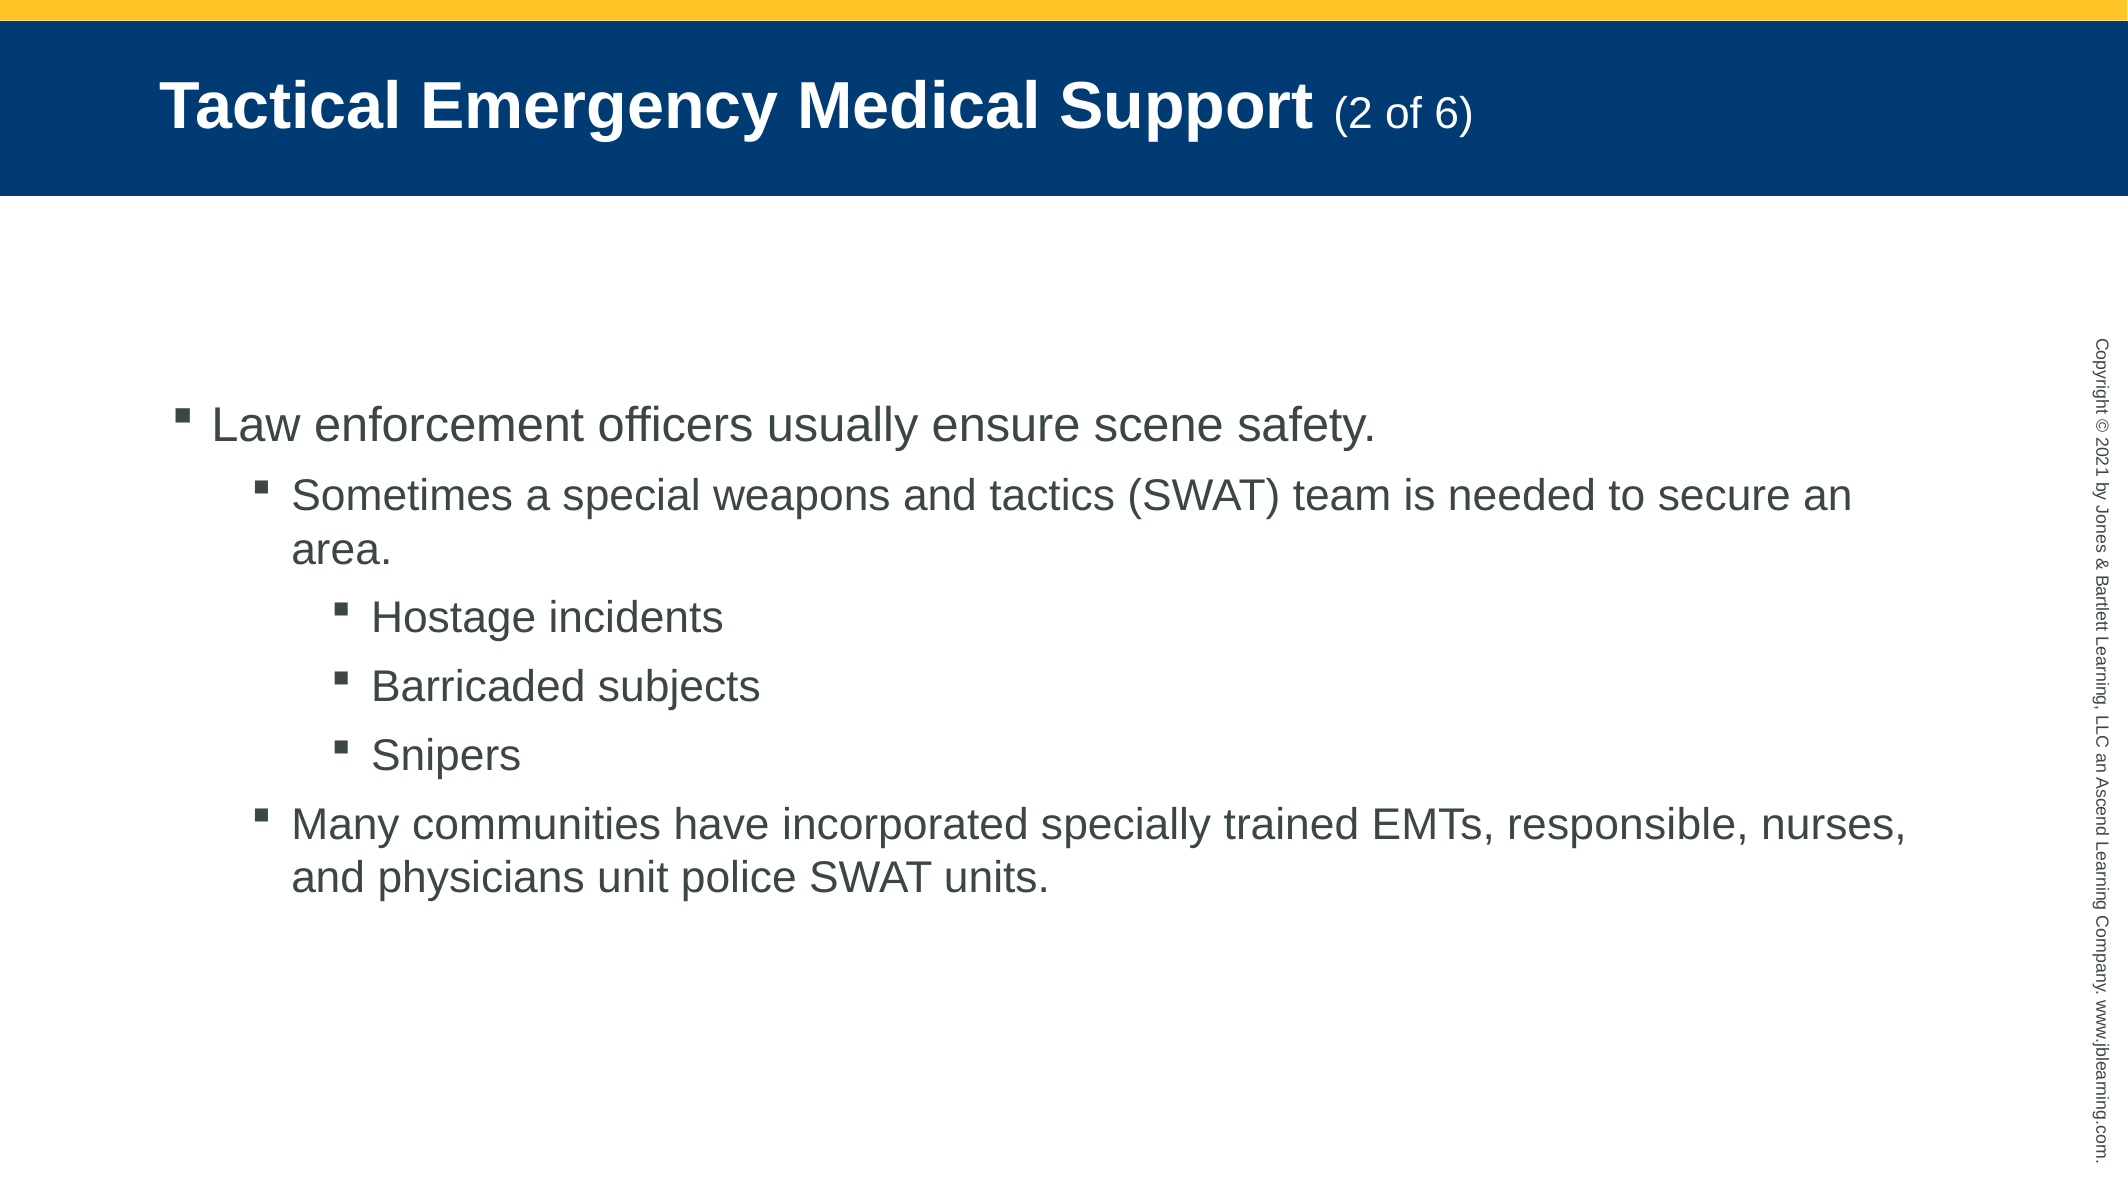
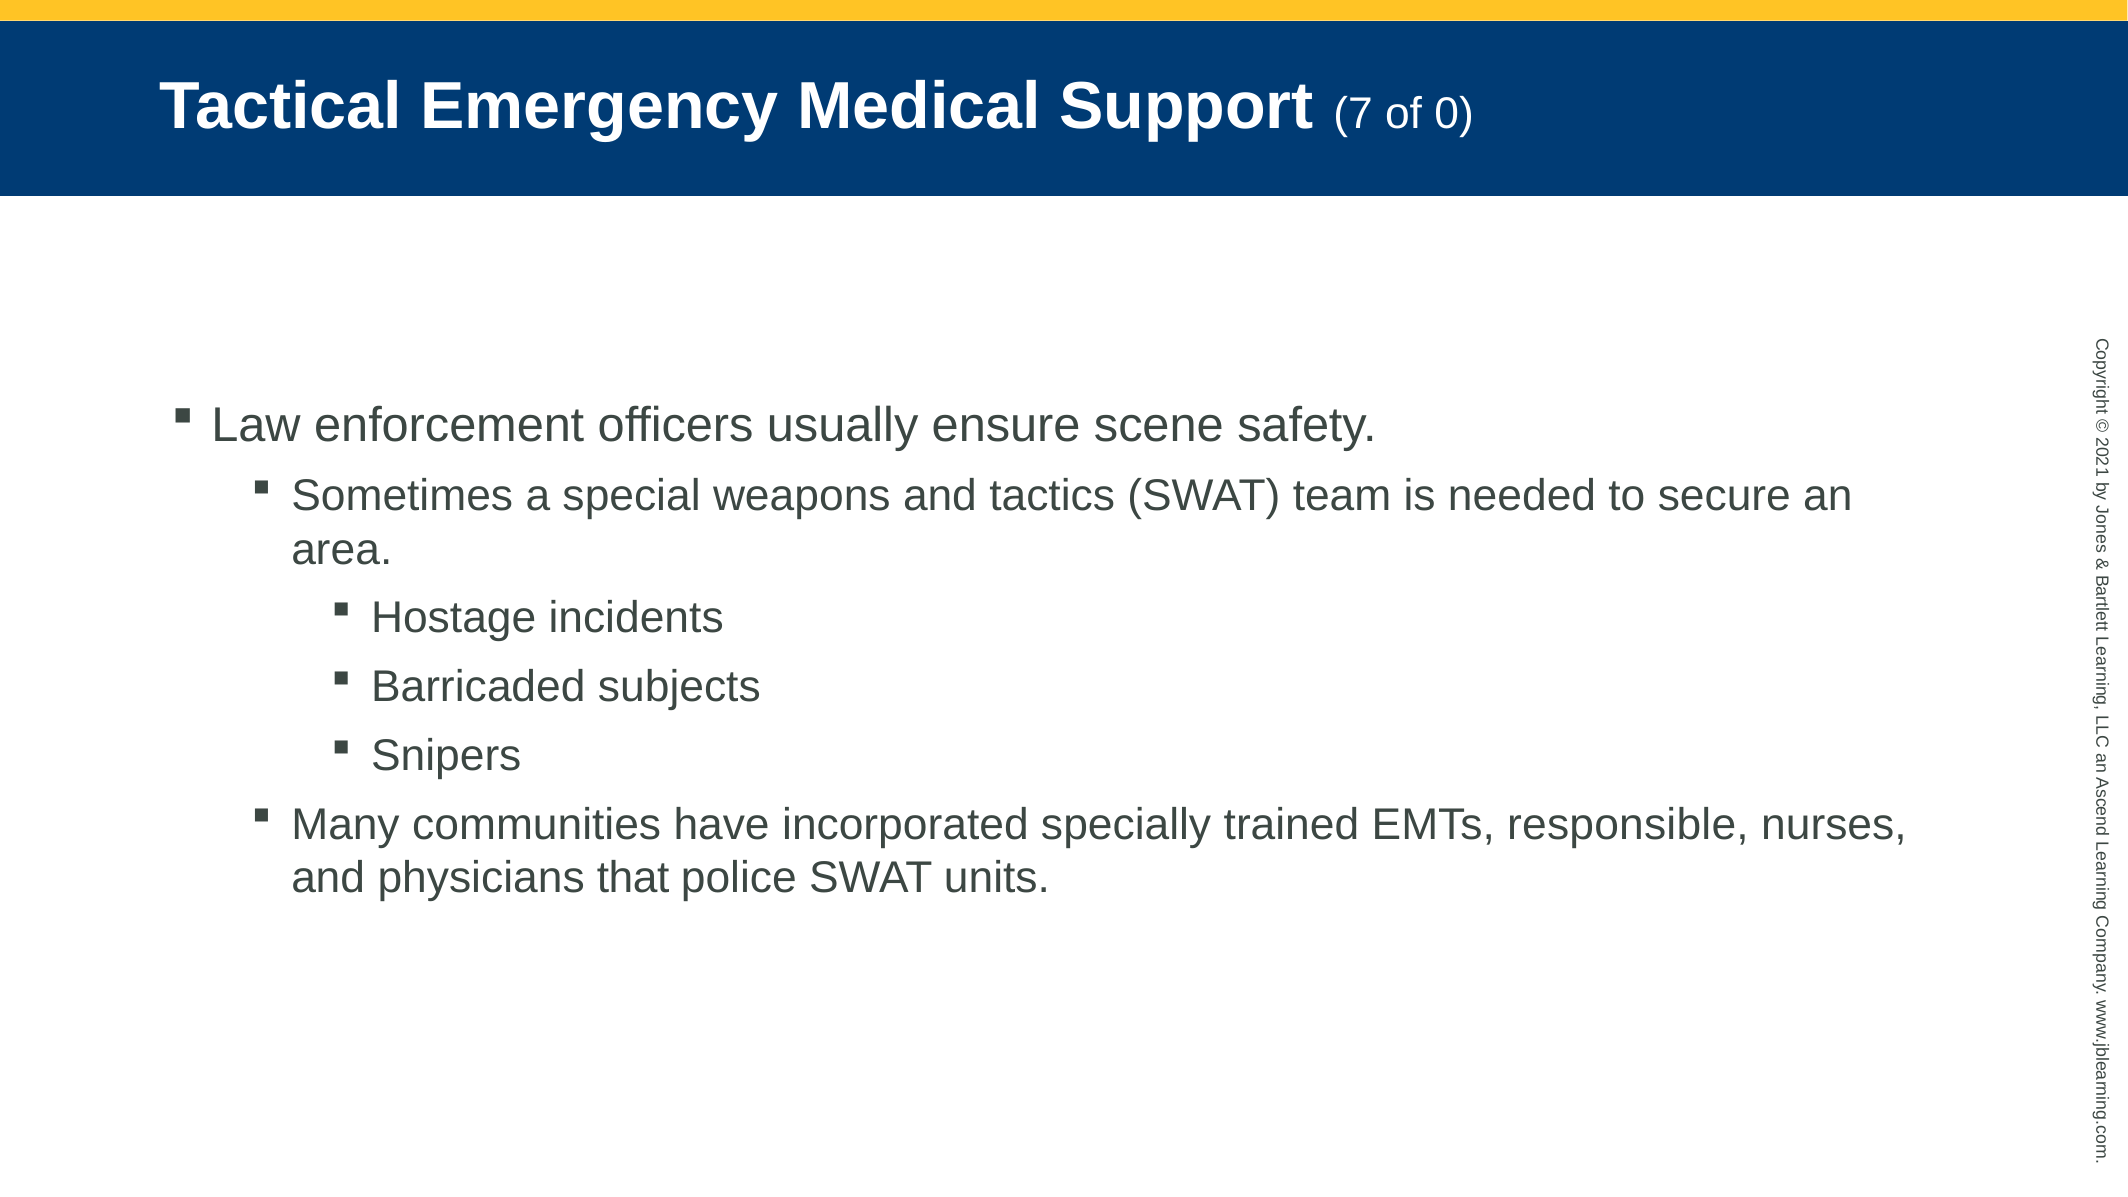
Support 2: 2 -> 7
of 6: 6 -> 0
unit: unit -> that
